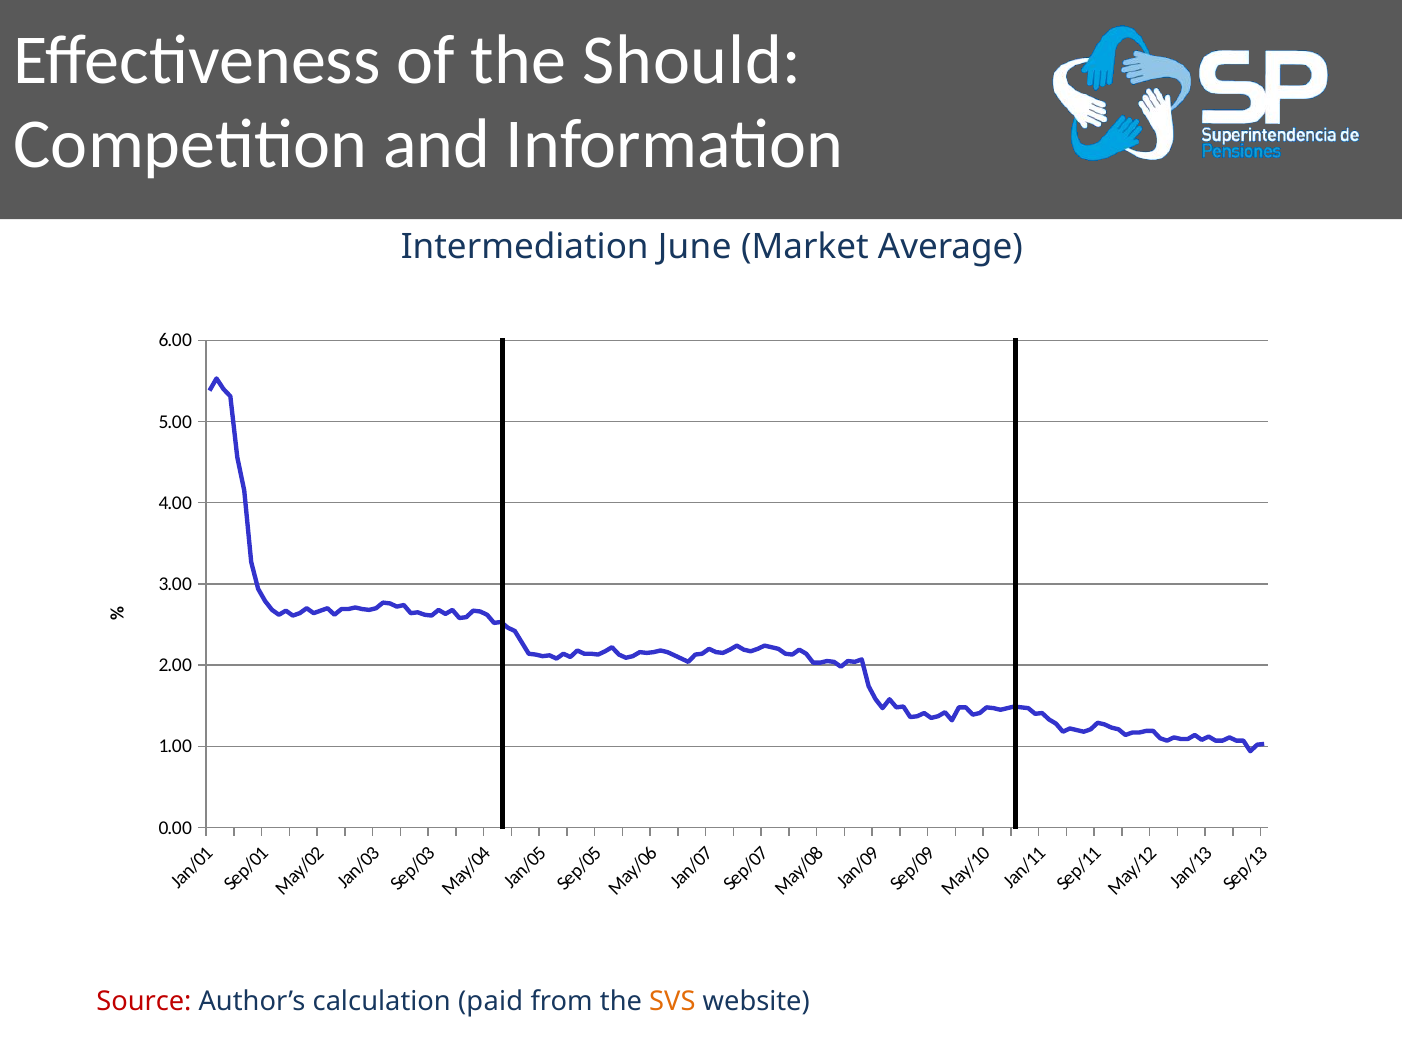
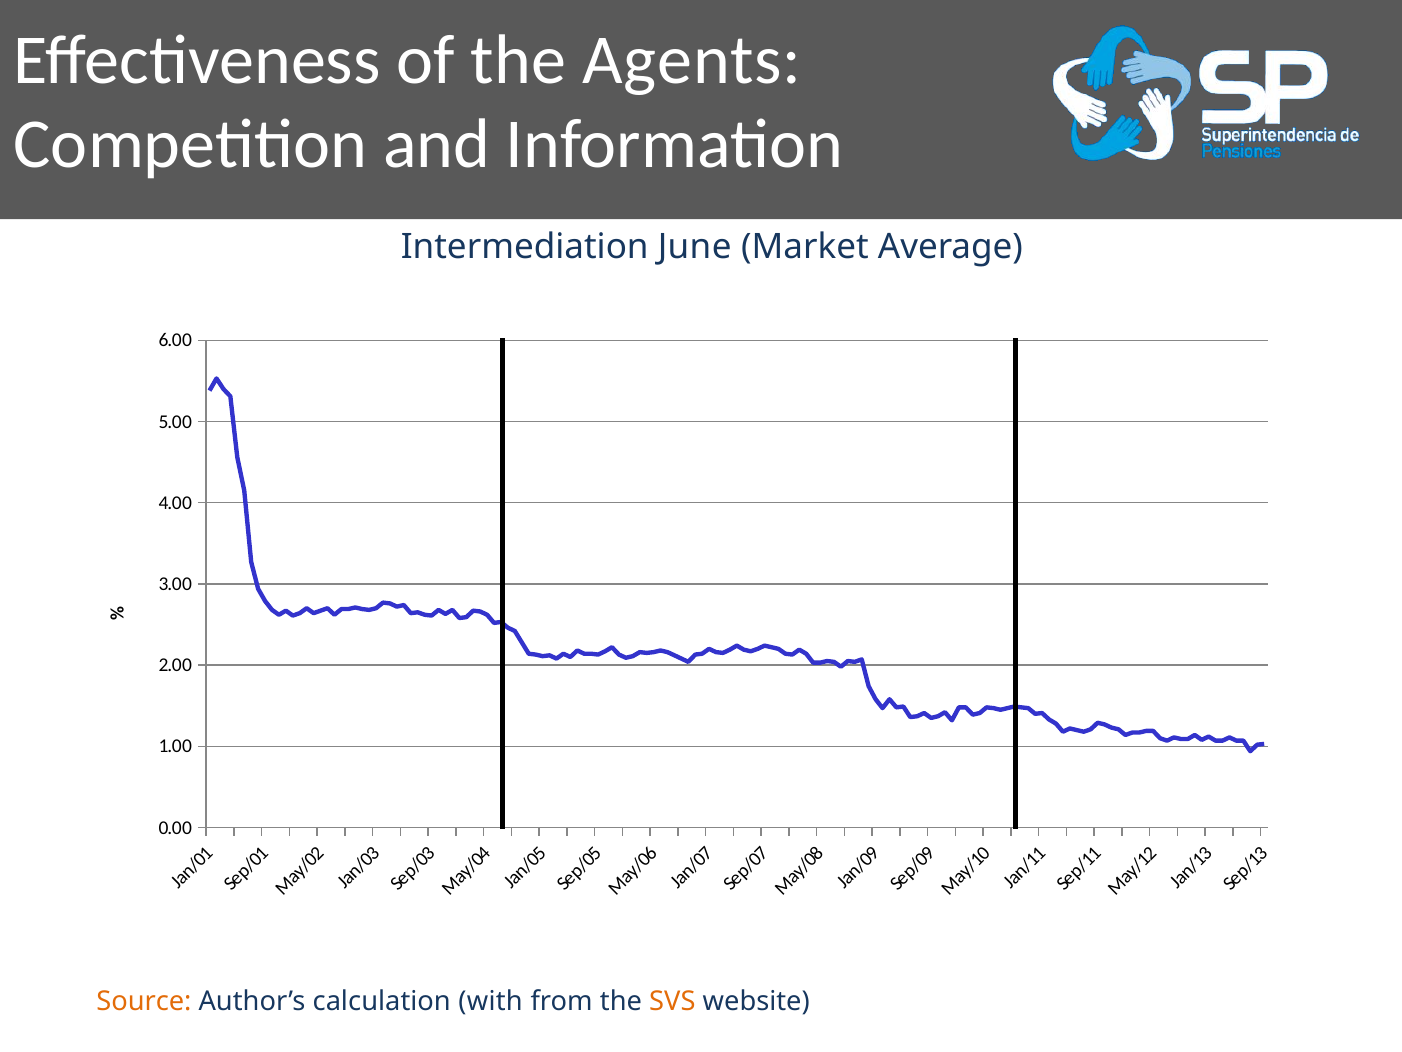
Should: Should -> Agents
Source colour: red -> orange
paid: paid -> with
